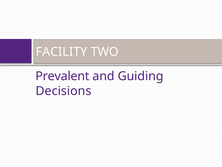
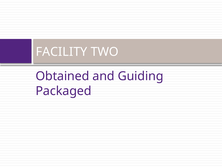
Prevalent: Prevalent -> Obtained
Decisions: Decisions -> Packaged
